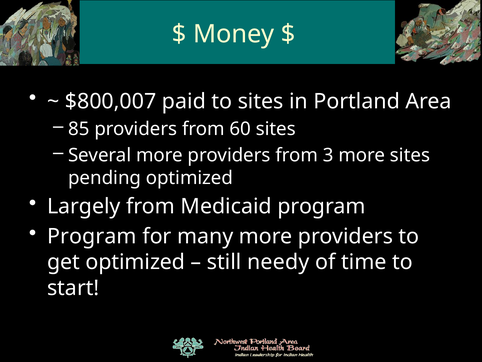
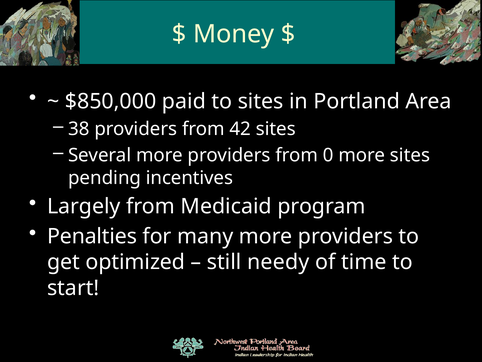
$800,007: $800,007 -> $850,000
85: 85 -> 38
60: 60 -> 42
3: 3 -> 0
pending optimized: optimized -> incentives
Program at (92, 236): Program -> Penalties
